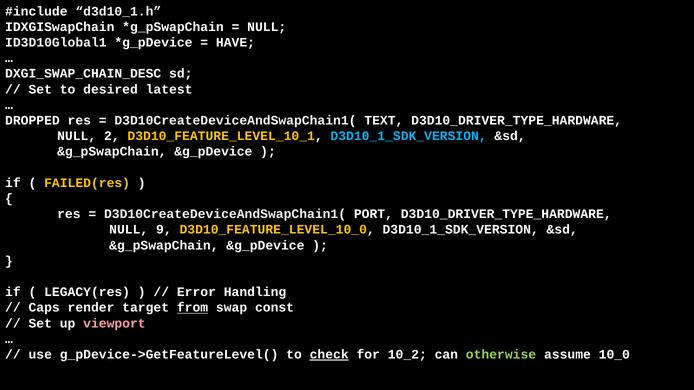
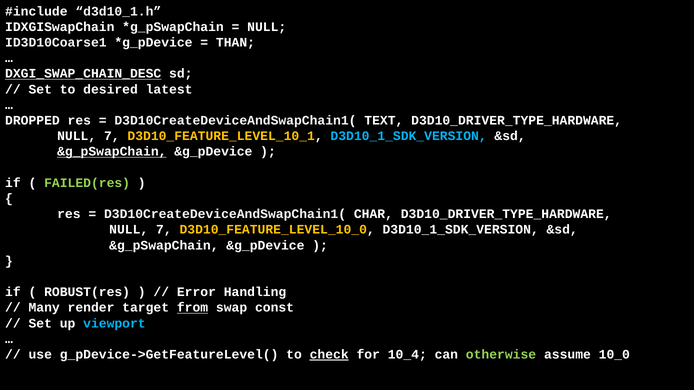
ID3D10Global1: ID3D10Global1 -> ID3D10Coarse1
HAVE: HAVE -> THAN
DXGI_SWAP_CHAIN_DESC underline: none -> present
2 at (112, 136): 2 -> 7
&g_pSwapChain at (112, 152) underline: none -> present
FAILED(res colour: yellow -> light green
PORT: PORT -> CHAR
9 at (164, 230): 9 -> 7
LEGACY(res: LEGACY(res -> ROBUST(res
Caps: Caps -> Many
viewport colour: pink -> light blue
10_2: 10_2 -> 10_4
